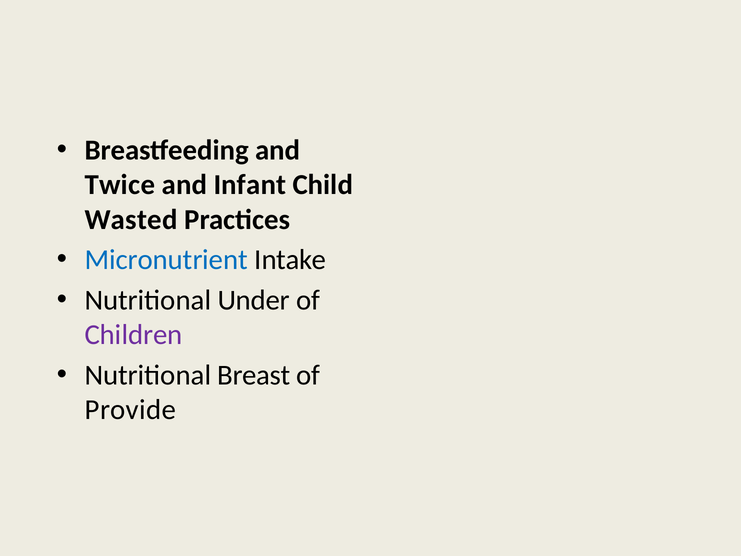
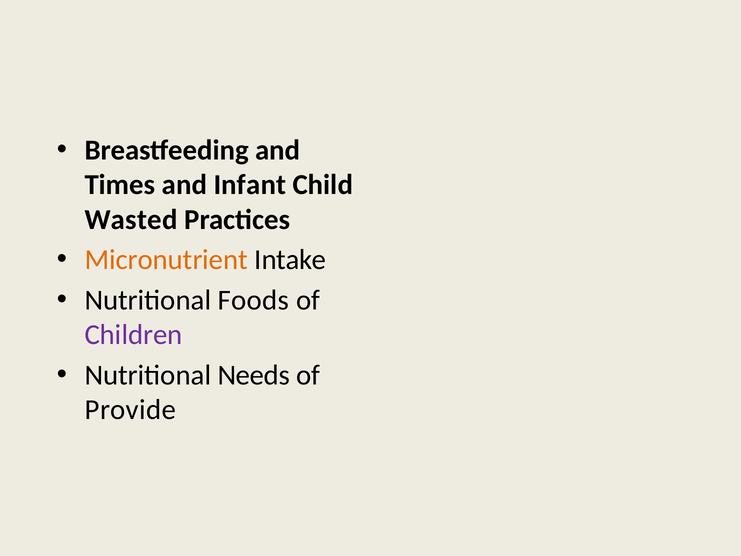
Twice: Twice -> Times
Micronutrient colour: blue -> orange
Under: Under -> Foods
Breast: Breast -> Needs
